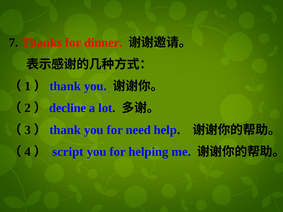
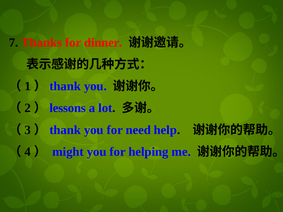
decline: decline -> lessons
script: script -> might
